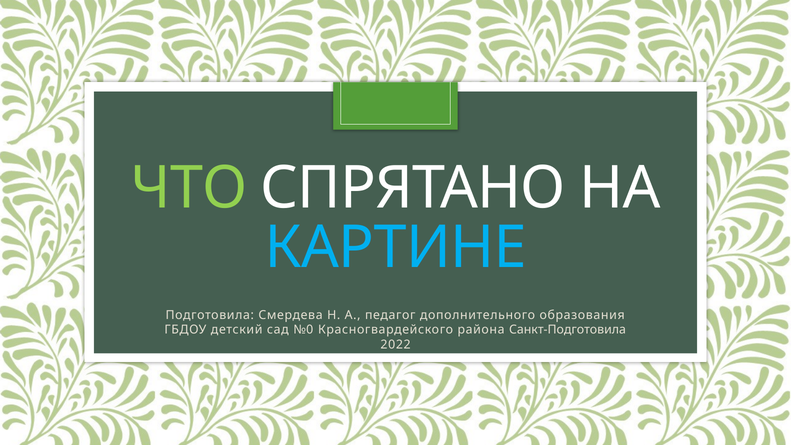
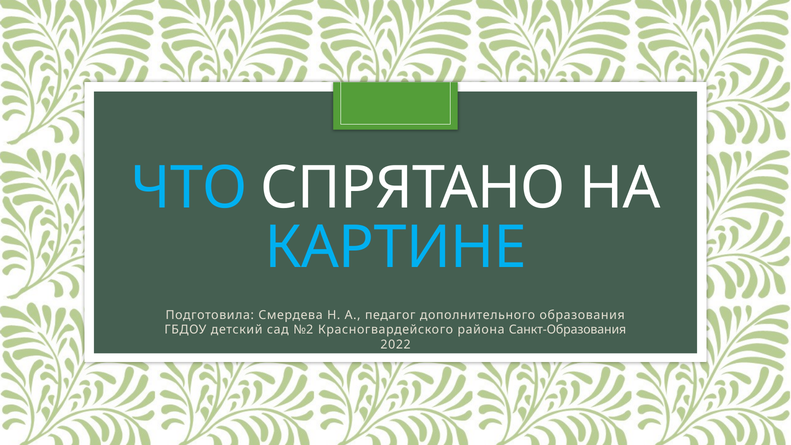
ЧТО colour: light green -> light blue
№0: №0 -> №2
Санкт-Подготовила: Санкт-Подготовила -> Санкт-Образования
